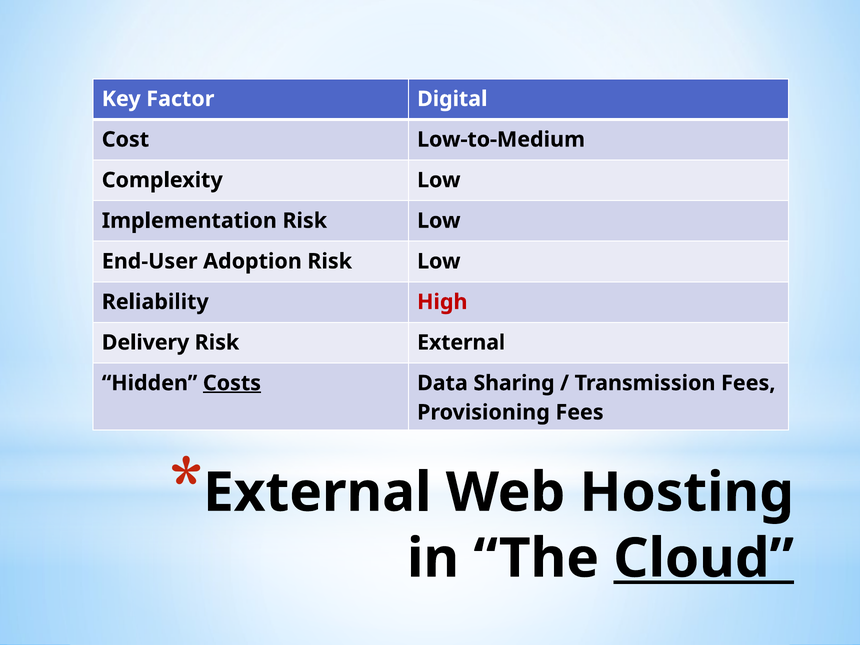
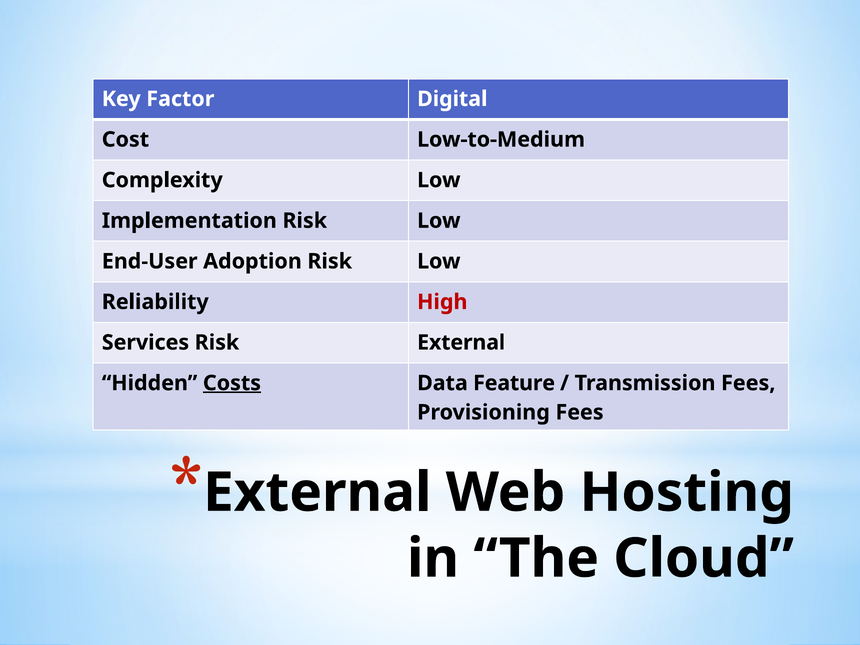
Delivery: Delivery -> Services
Sharing: Sharing -> Feature
Cloud underline: present -> none
